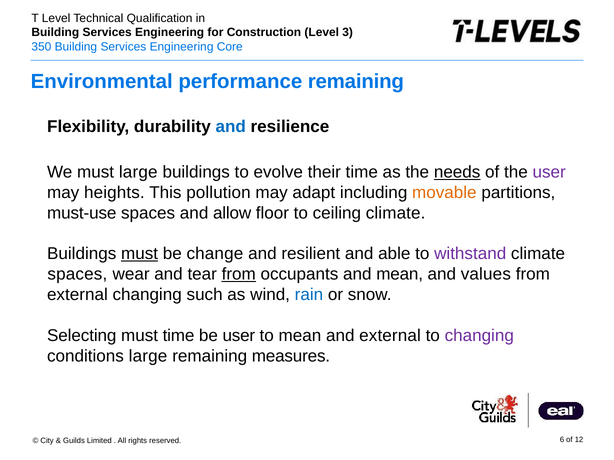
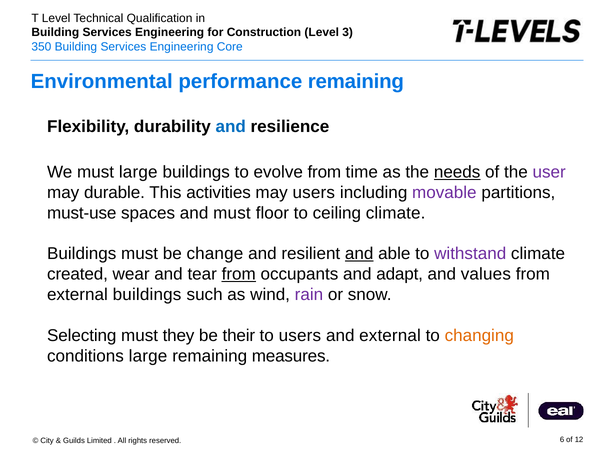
evolve their: their -> from
heights: heights -> durable
pollution: pollution -> activities
may adapt: adapt -> users
movable colour: orange -> purple
and allow: allow -> must
must at (140, 254) underline: present -> none
and at (359, 254) underline: none -> present
spaces at (77, 275): spaces -> created
and mean: mean -> adapt
external changing: changing -> buildings
rain colour: blue -> purple
must time: time -> they
be user: user -> their
to mean: mean -> users
changing at (479, 336) colour: purple -> orange
